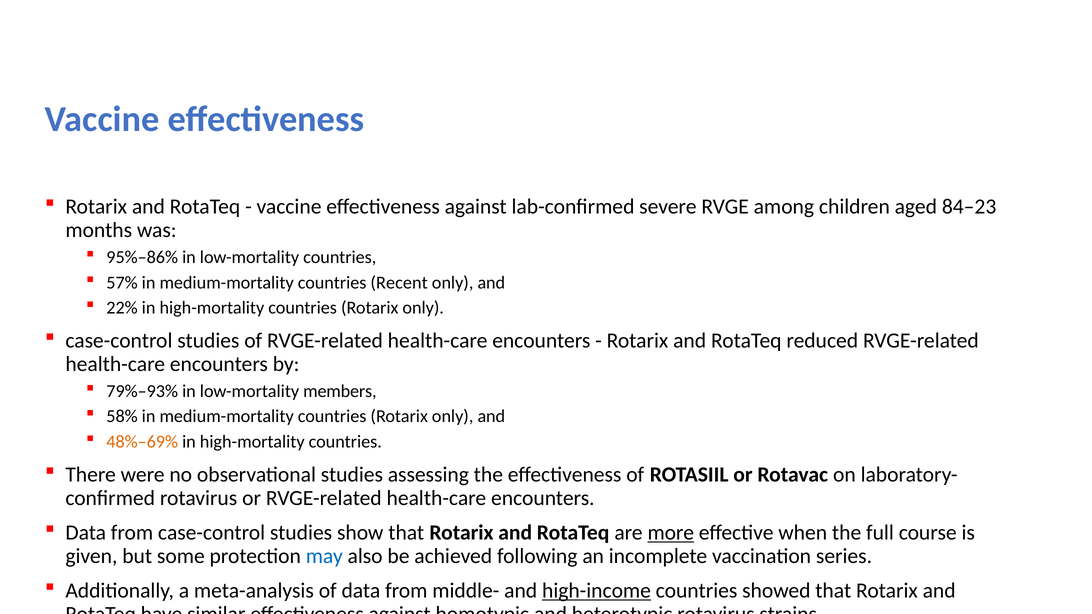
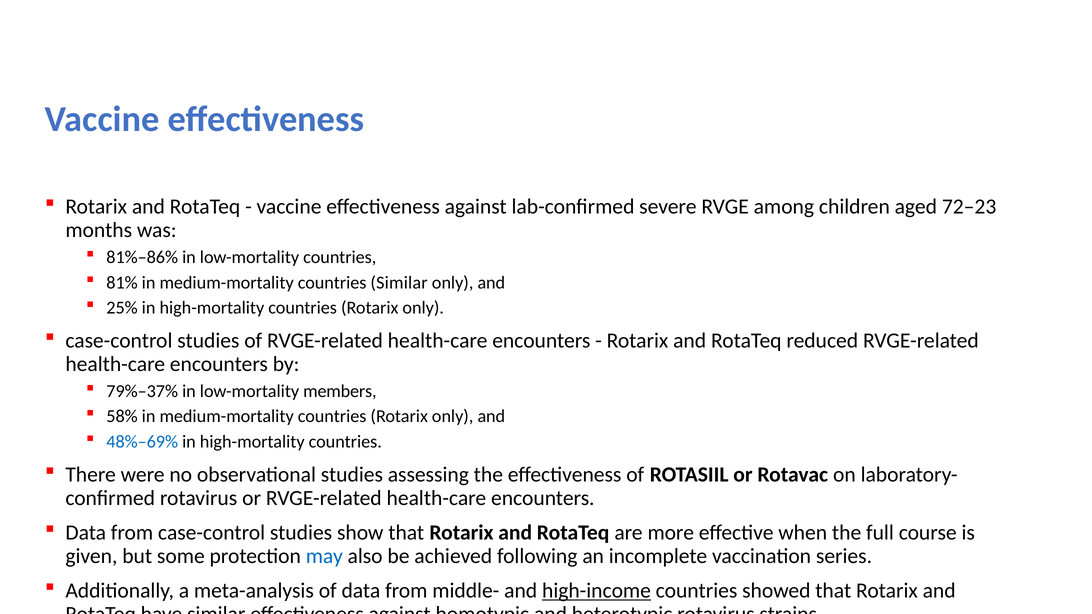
84–23: 84–23 -> 72–23
95%–86%: 95%–86% -> 81%–86%
57%: 57% -> 81%
countries Recent: Recent -> Similar
22%: 22% -> 25%
79%–93%: 79%–93% -> 79%–37%
48%–69% colour: orange -> blue
more underline: present -> none
